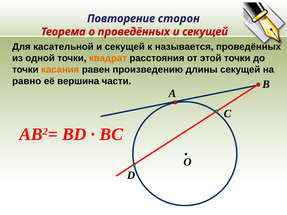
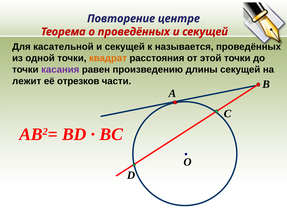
сторон: сторон -> центре
касания colour: orange -> purple
равно: равно -> лежит
вершина: вершина -> отрезков
